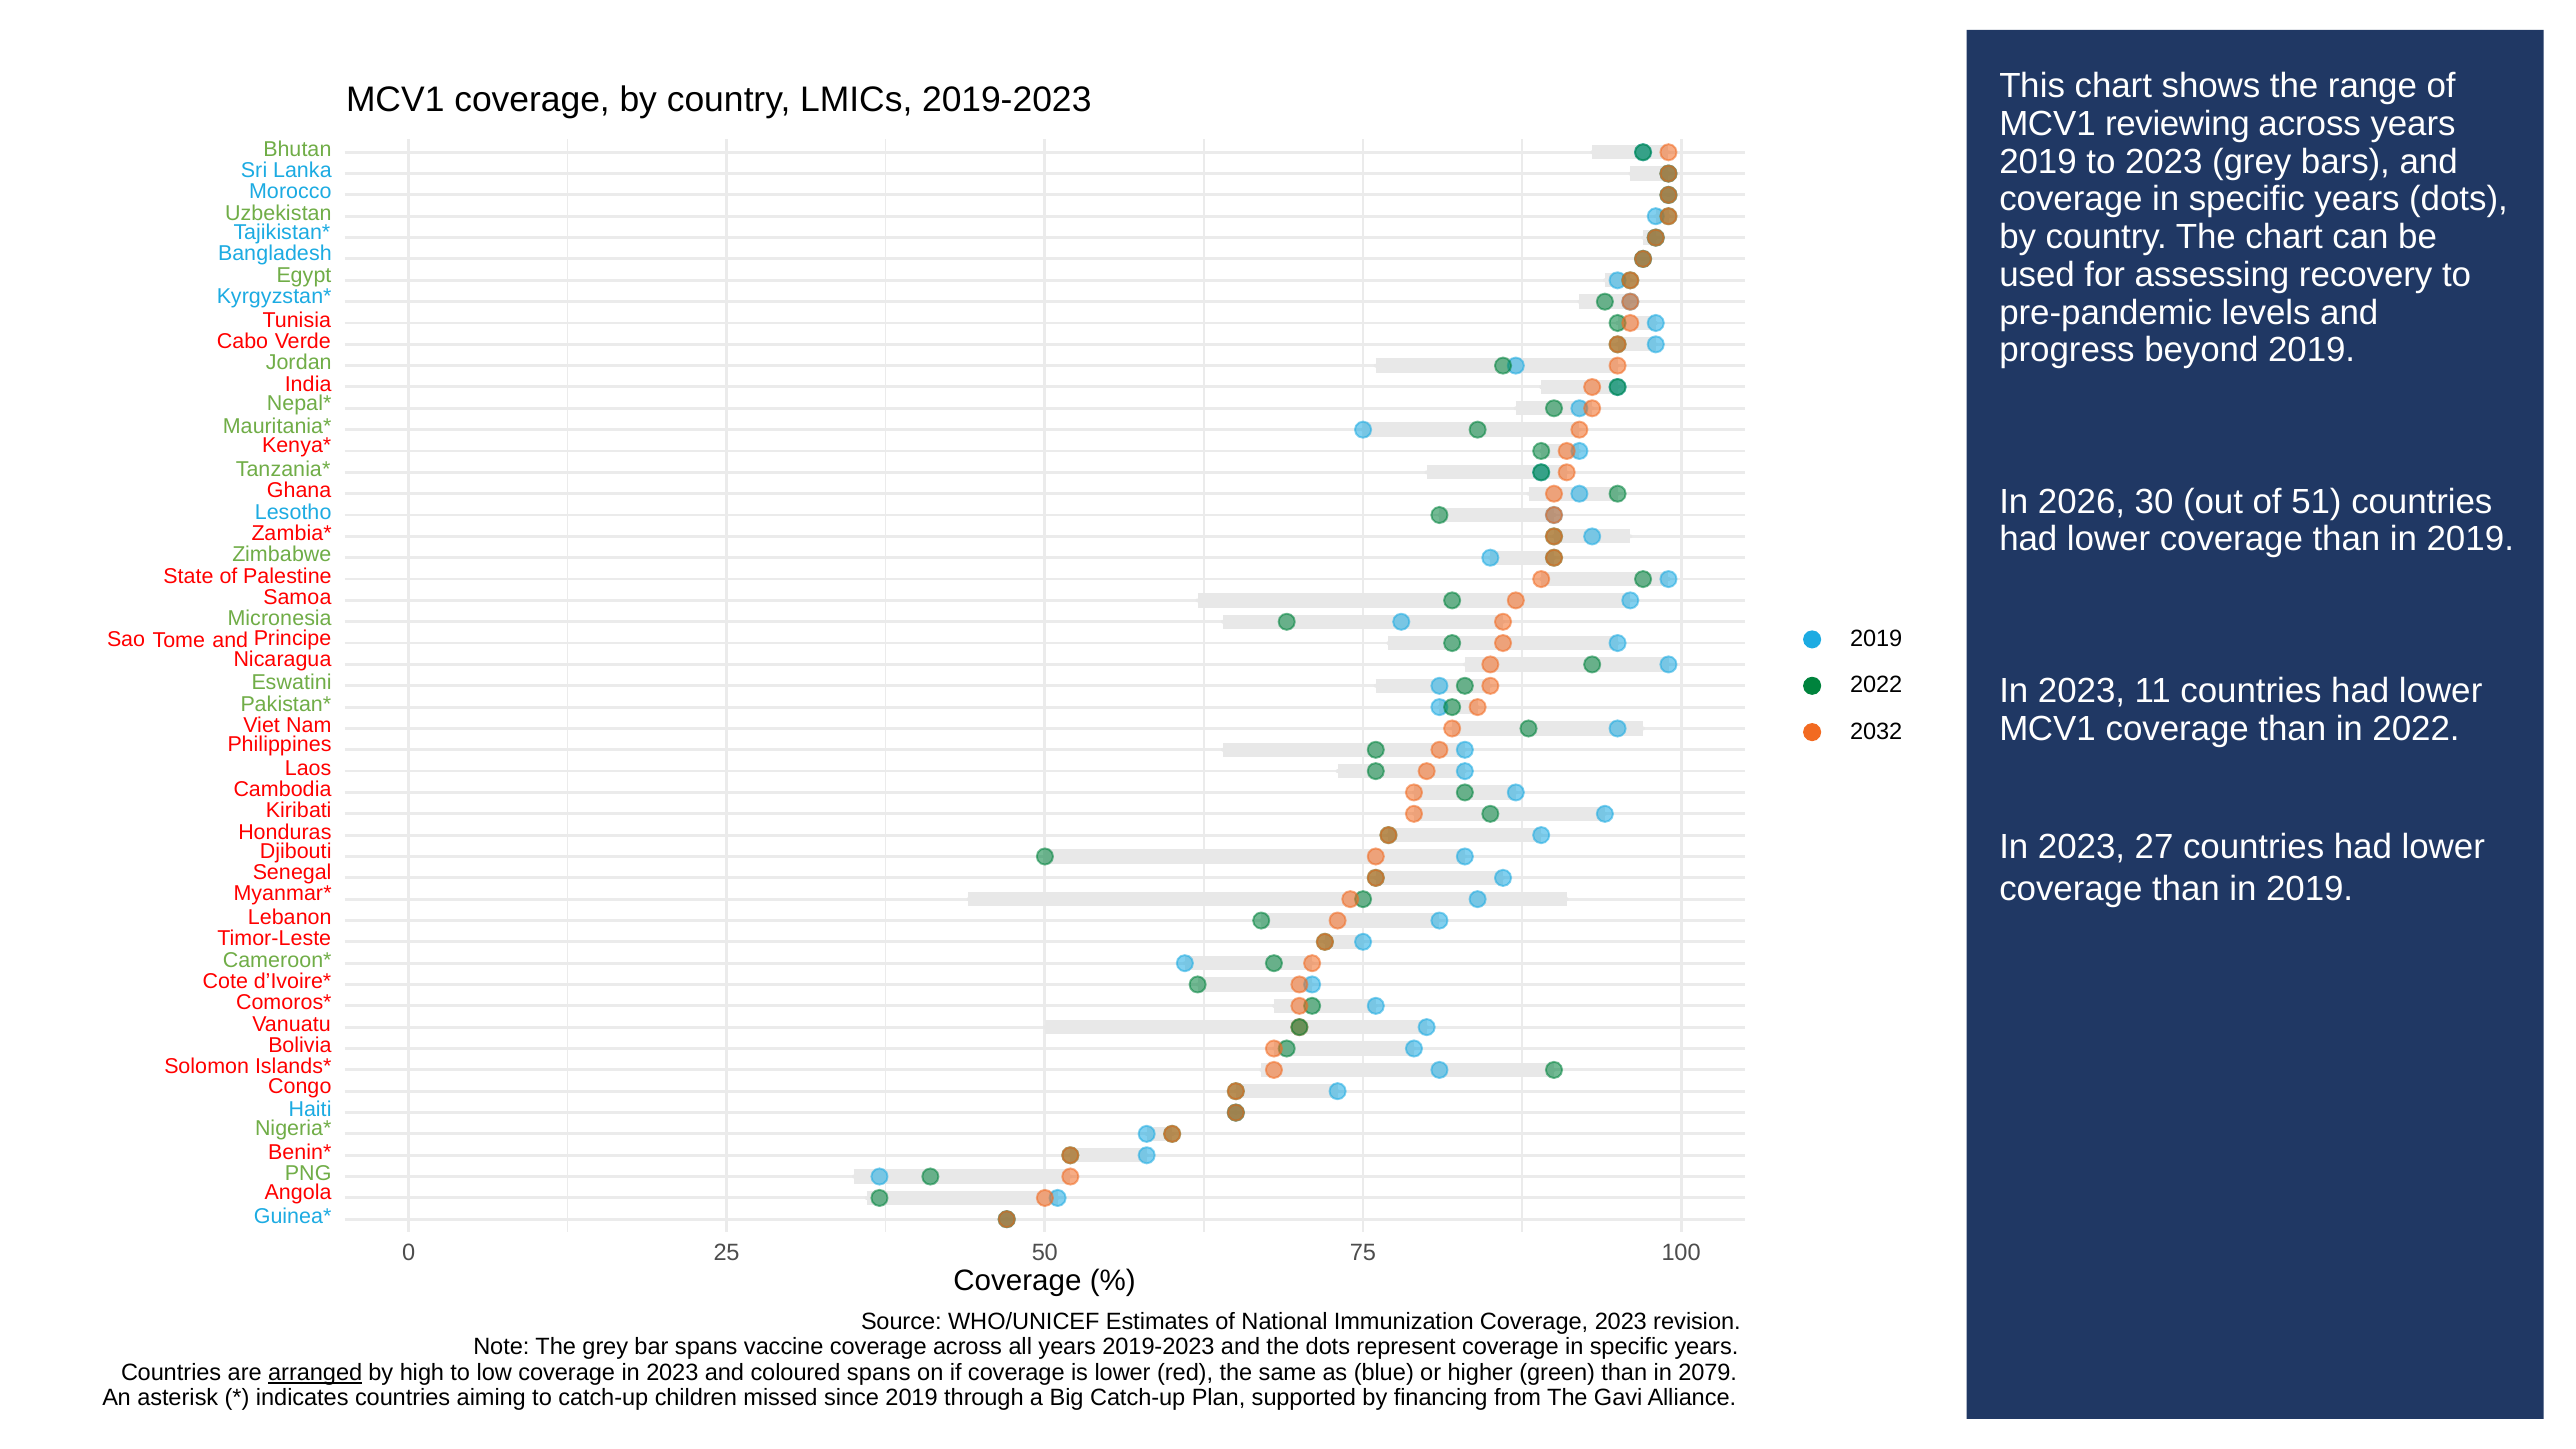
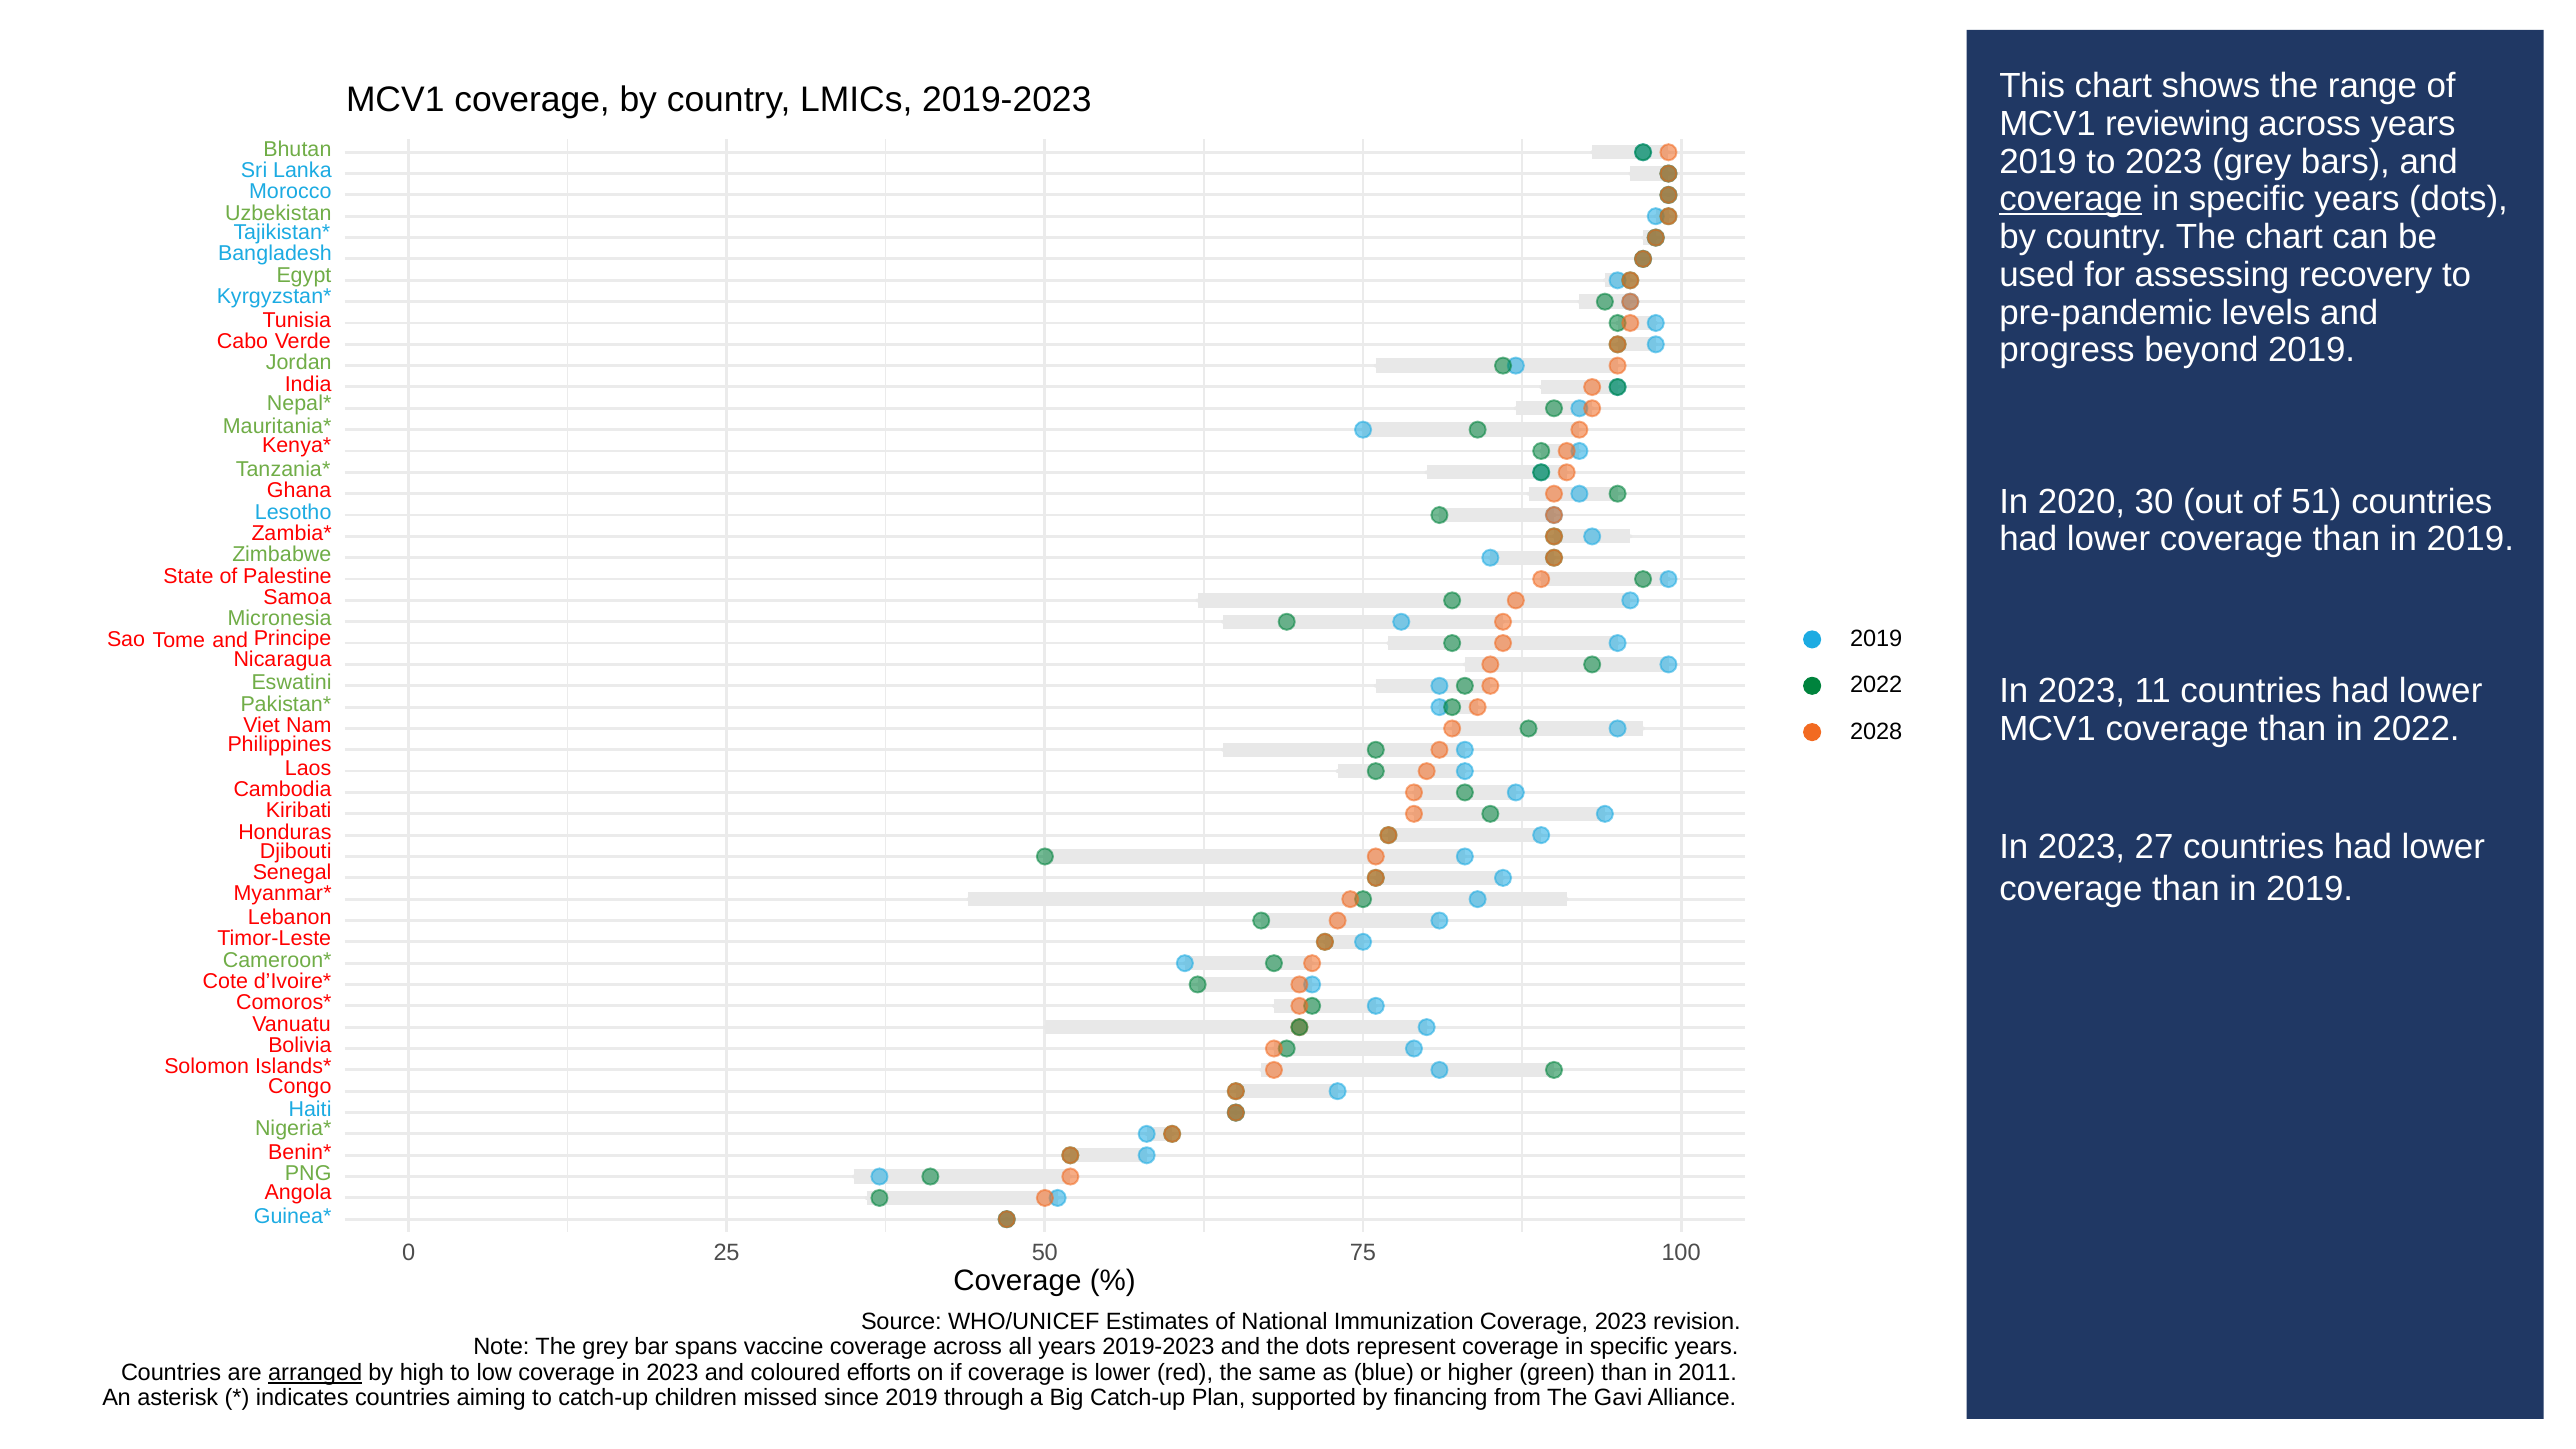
coverage at (2071, 199) underline: none -> present
2026: 2026 -> 2020
2032: 2032 -> 2028
coloured spans: spans -> efforts
2079: 2079 -> 2011
